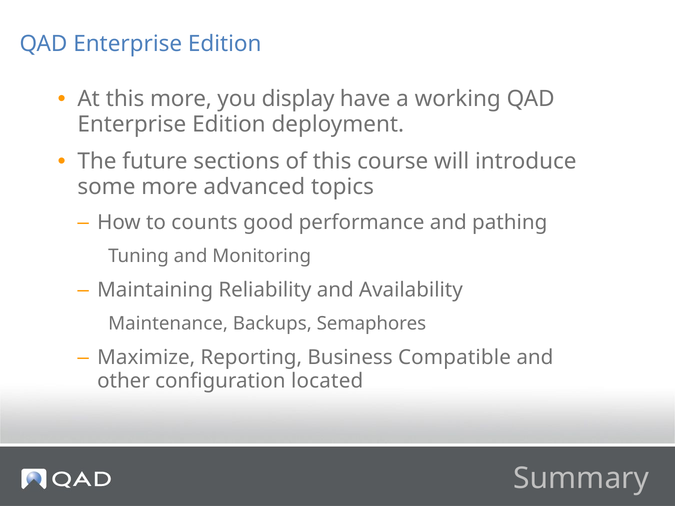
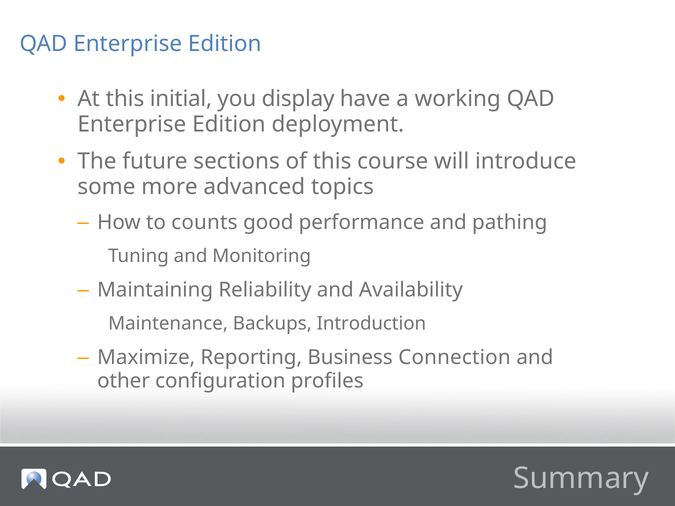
this more: more -> initial
Semaphores: Semaphores -> Introduction
Compatible: Compatible -> Connection
located: located -> profiles
